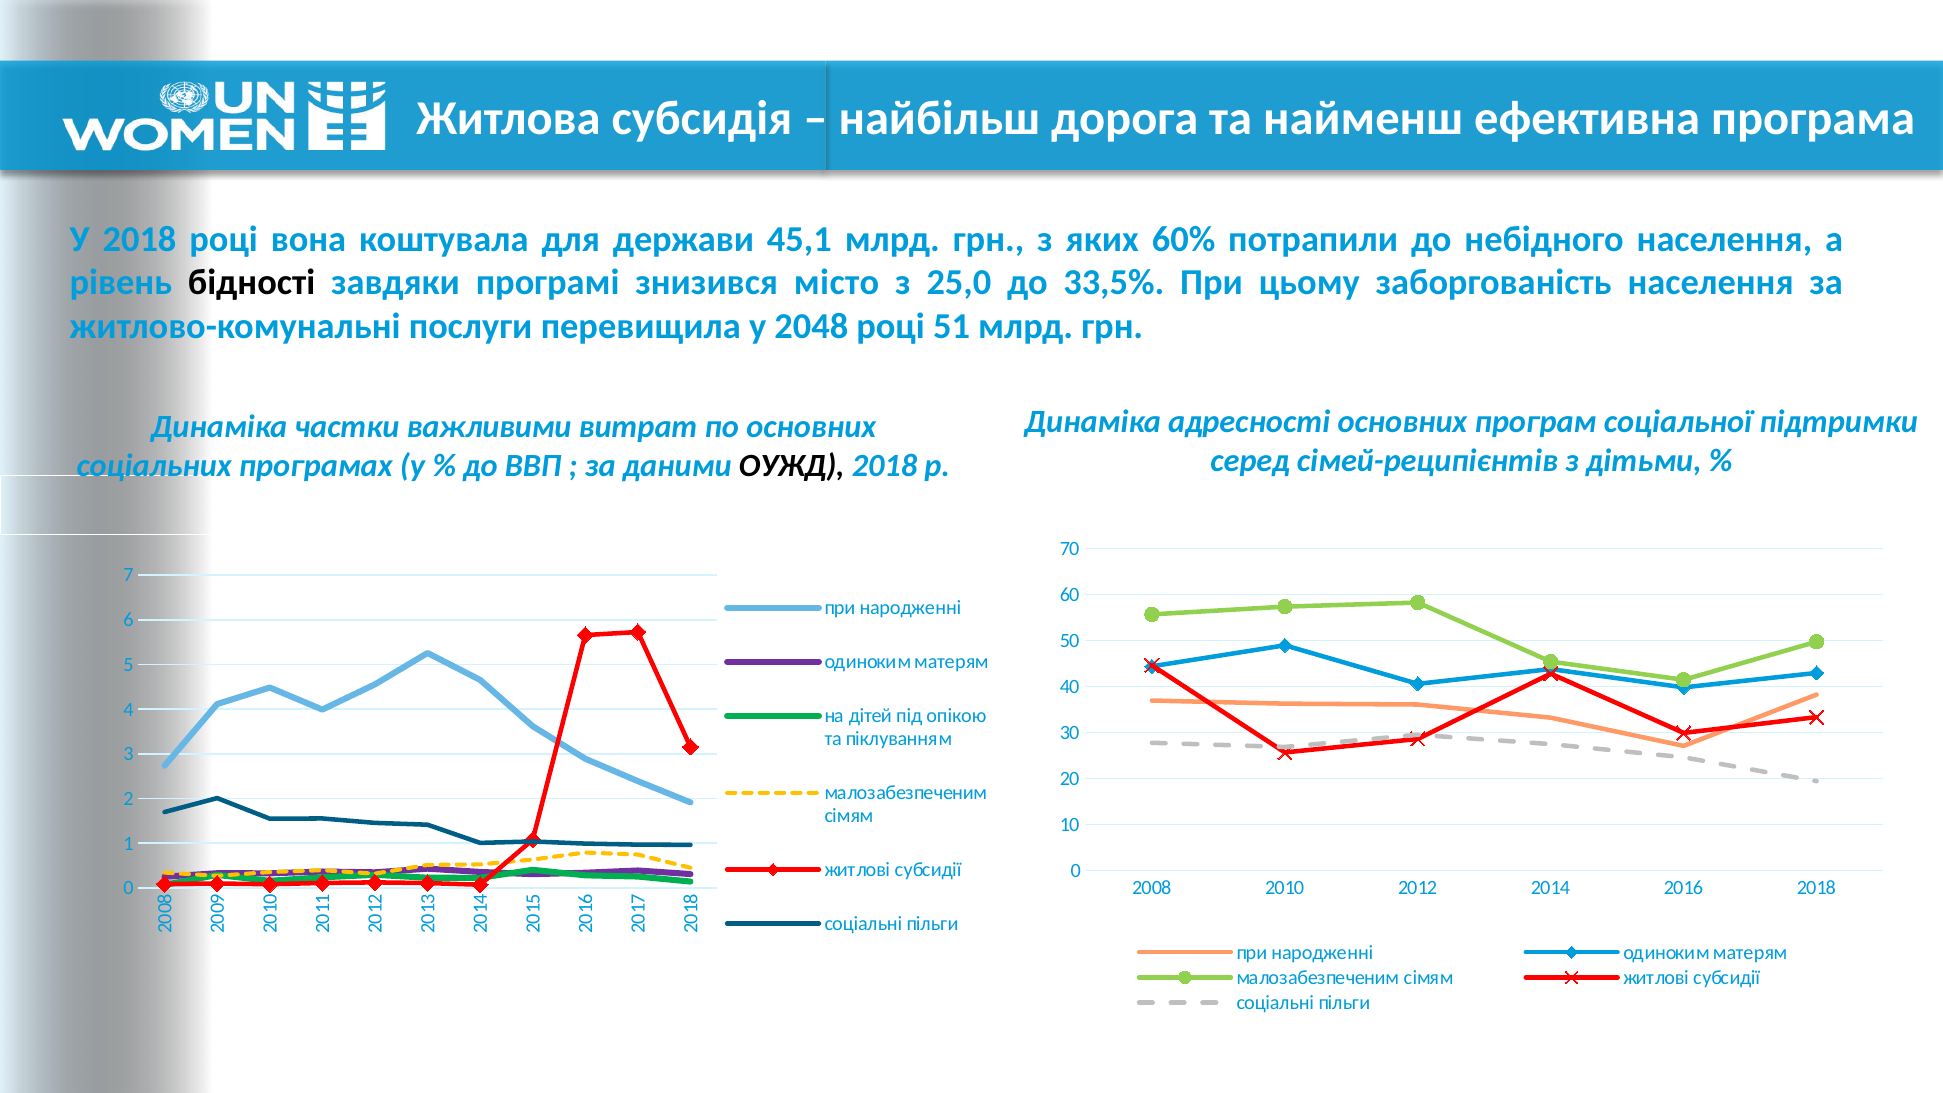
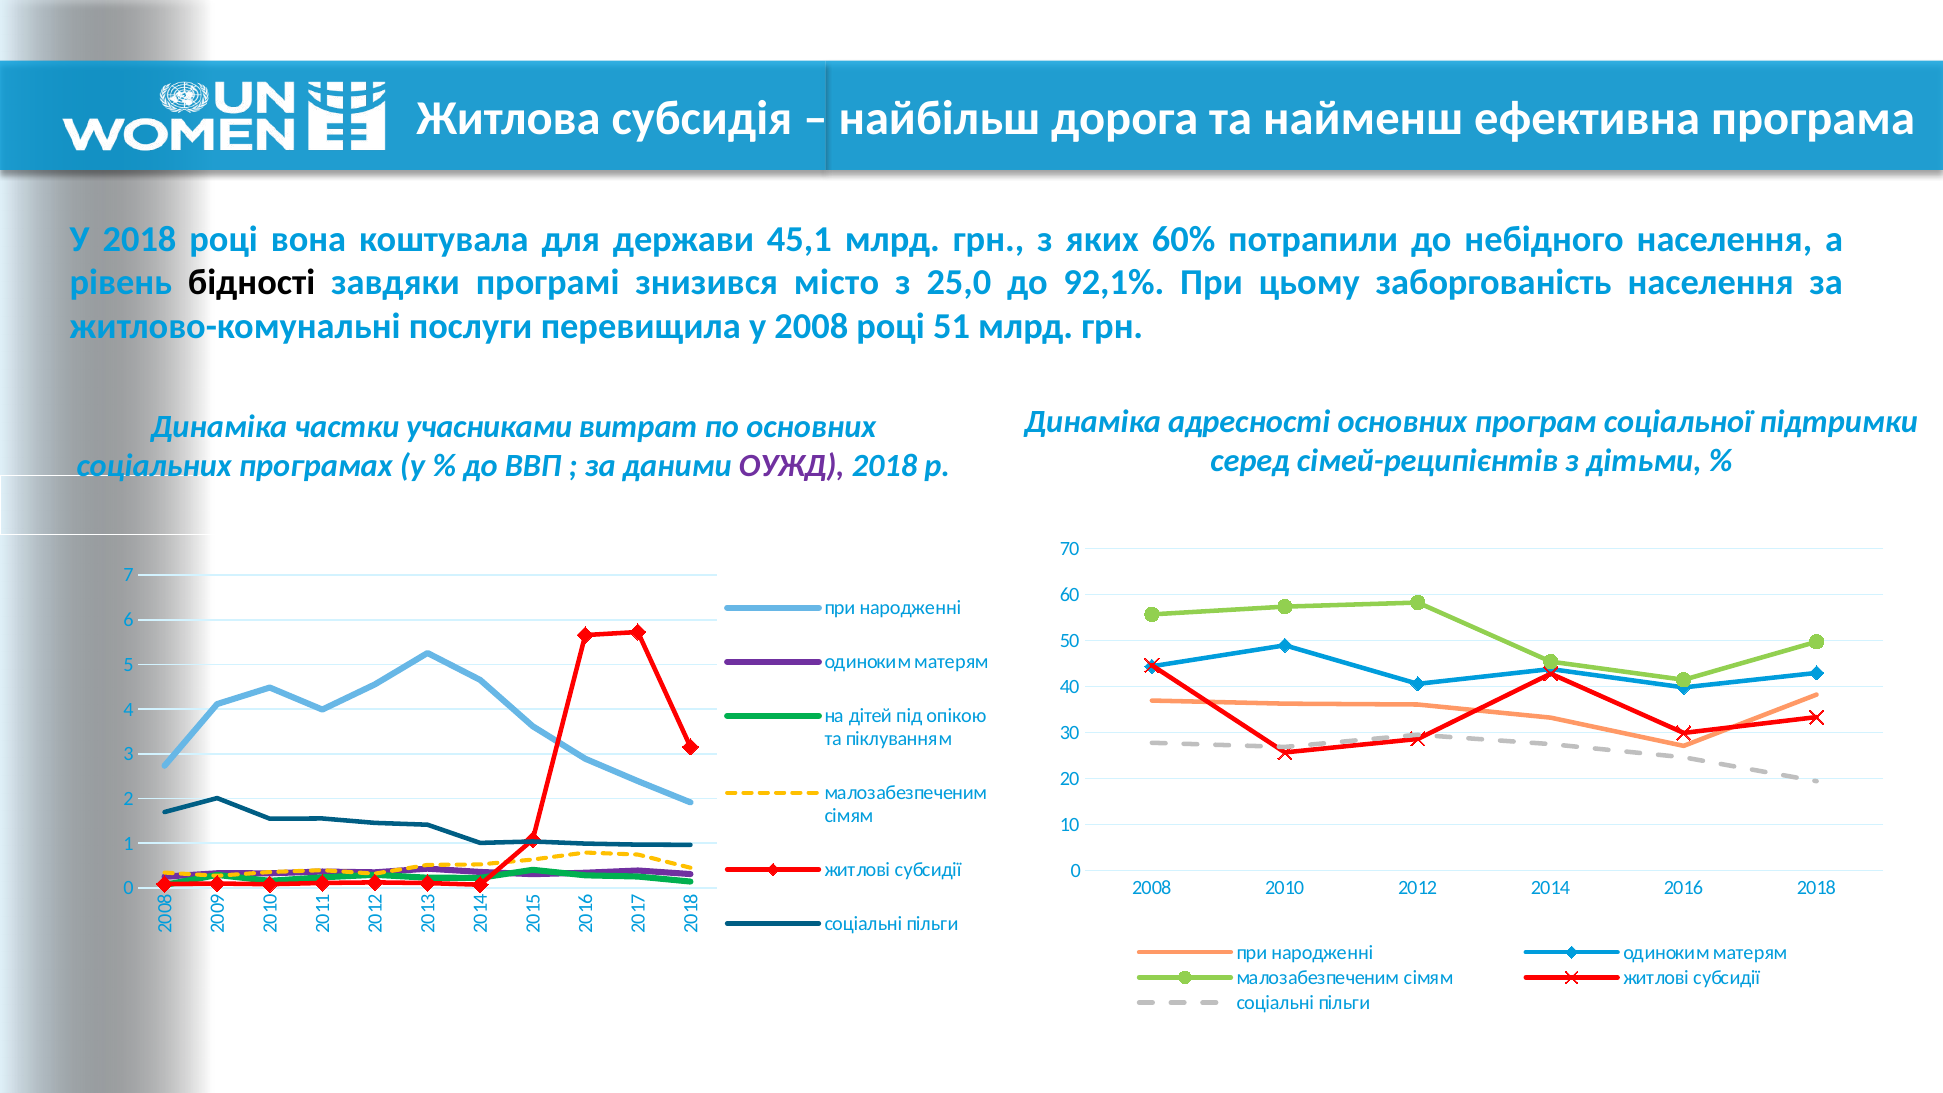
33,5%: 33,5% -> 92,1%
у 2048: 2048 -> 2008
важливими: важливими -> учасниками
ОУЖД colour: black -> purple
